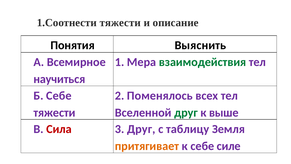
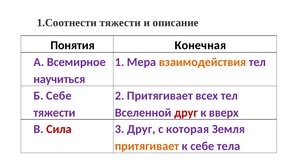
Выяснить: Выяснить -> Конечная
взаимодействия colour: green -> orange
2 Поменялось: Поменялось -> Притягивает
друг at (186, 112) colour: green -> red
выше: выше -> вверх
таблицу: таблицу -> которая
силе: силе -> тела
